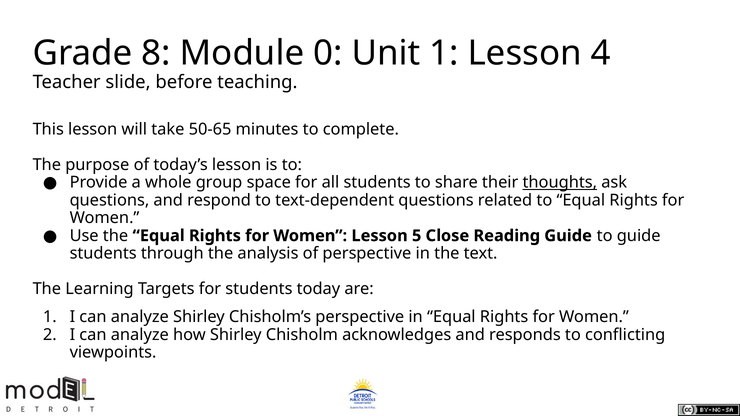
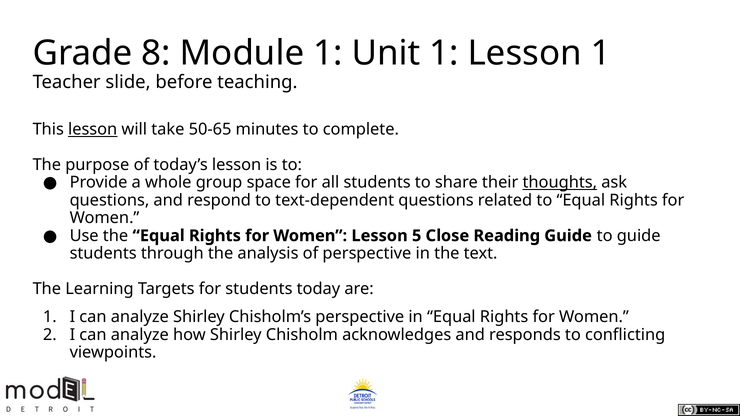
Module 0: 0 -> 1
Lesson 4: 4 -> 1
lesson at (93, 129) underline: none -> present
